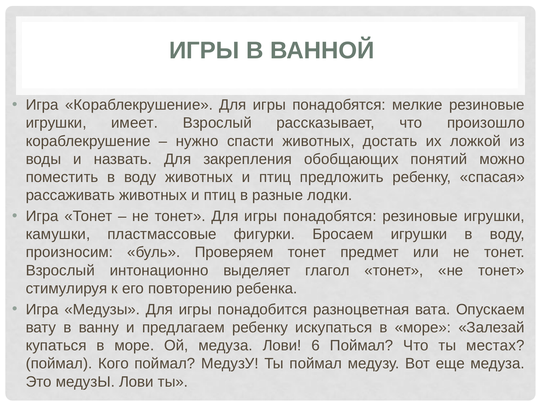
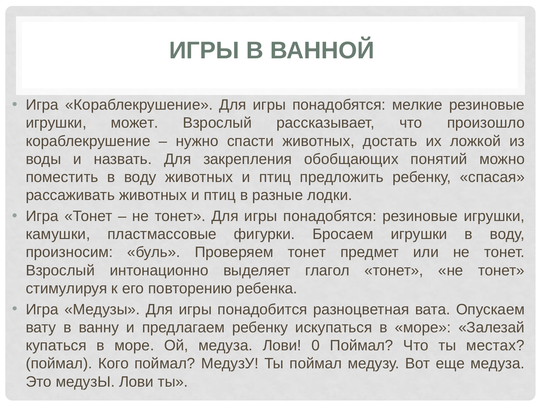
имеет: имеет -> может
6: 6 -> 0
